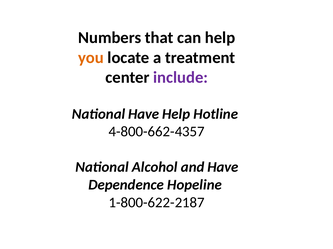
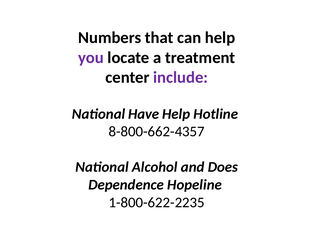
you colour: orange -> purple
4-800-662-4357: 4-800-662-4357 -> 8-800-662-4357
and Have: Have -> Does
1-800-622-2187: 1-800-622-2187 -> 1-800-622-2235
